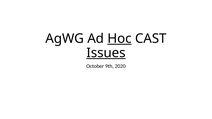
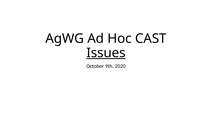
Hoc underline: present -> none
